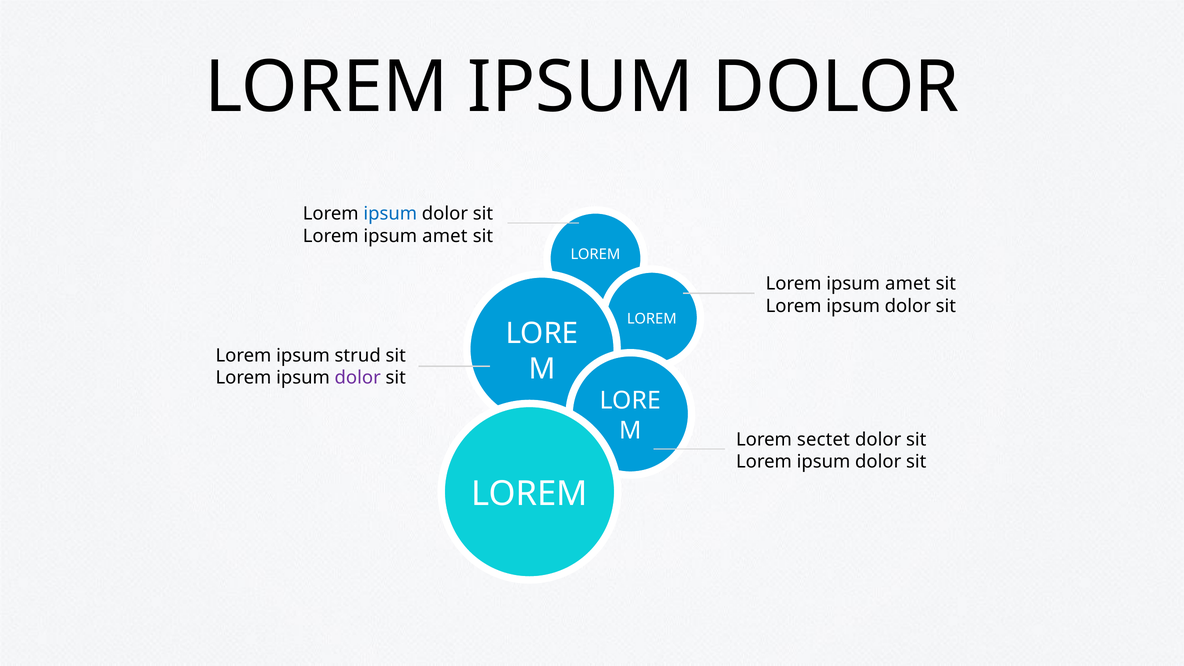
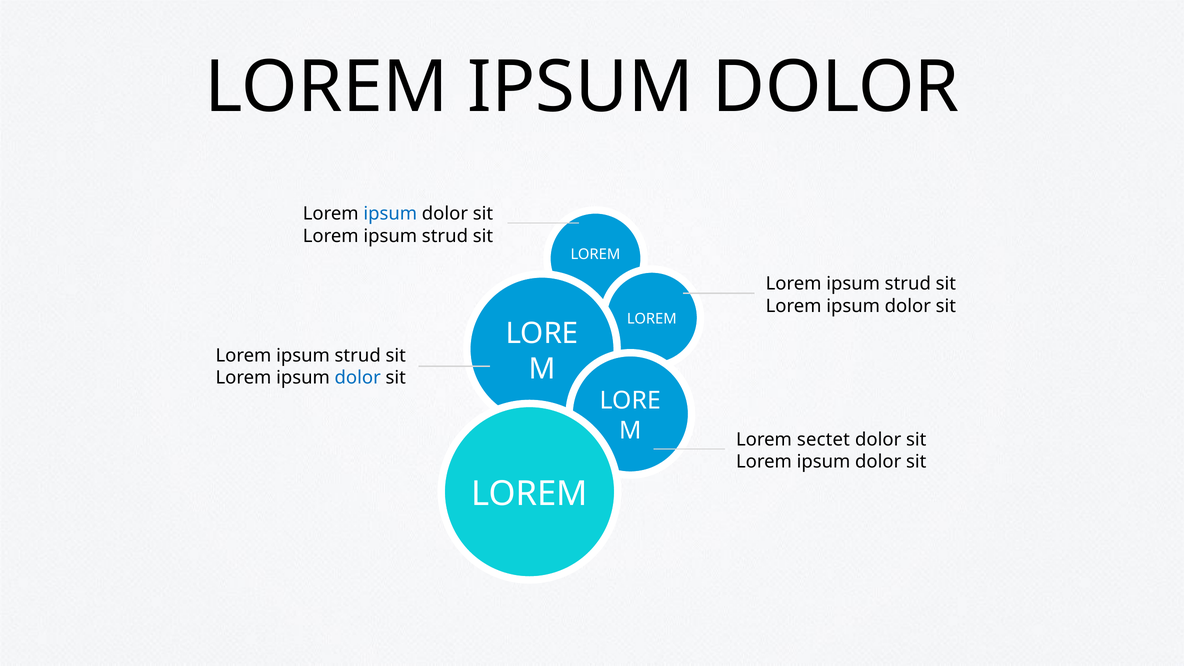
amet at (445, 236): amet -> strud
amet at (908, 284): amet -> strud
dolor at (358, 378) colour: purple -> blue
